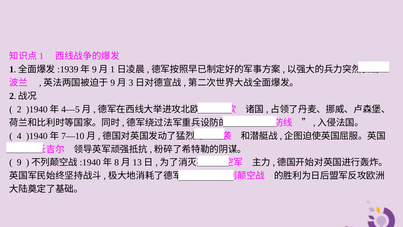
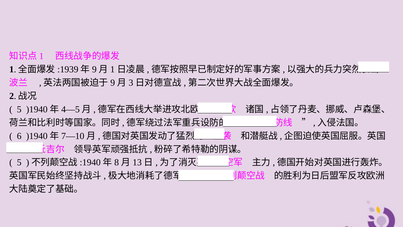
2 at (19, 109): 2 -> 5
4: 4 -> 6
9 at (19, 162): 9 -> 5
